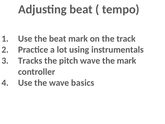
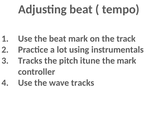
pitch wave: wave -> itune
wave basics: basics -> tracks
